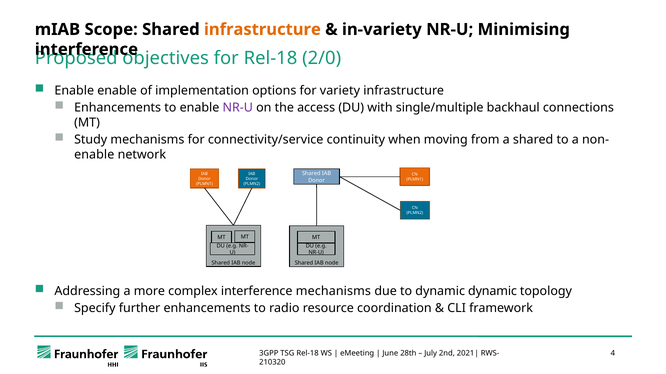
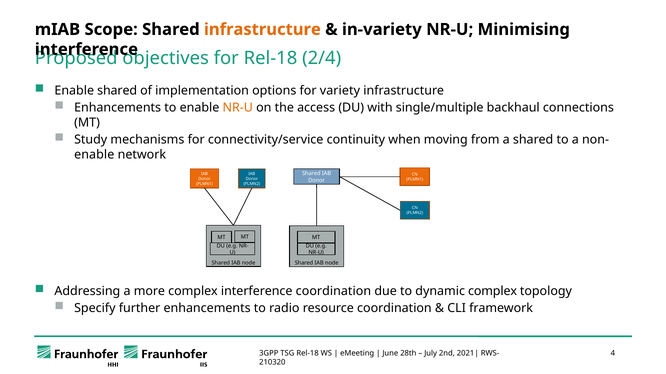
2/0: 2/0 -> 2/4
Enable enable: enable -> shared
NR-U at (238, 108) colour: purple -> orange
interference mechanisms: mechanisms -> coordination
dynamic dynamic: dynamic -> complex
